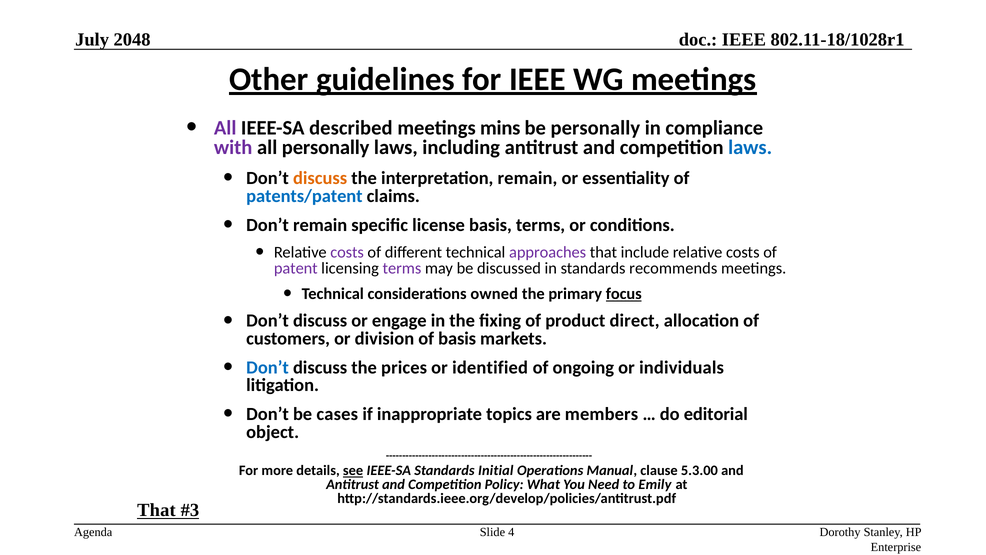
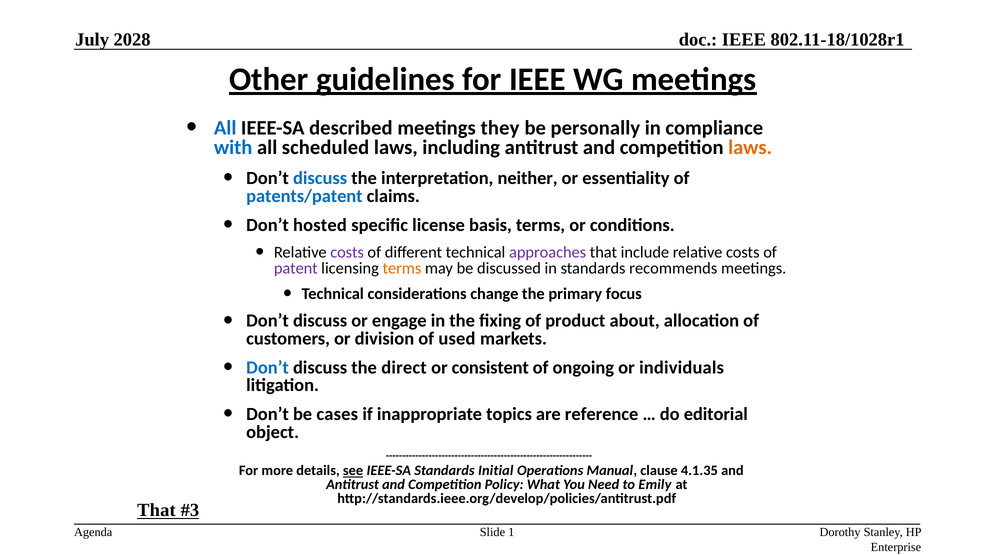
2048: 2048 -> 2028
All at (225, 128) colour: purple -> blue
mins: mins -> they
with colour: purple -> blue
all personally: personally -> scheduled
laws at (750, 147) colour: blue -> orange
discuss at (320, 178) colour: orange -> blue
interpretation remain: remain -> neither
Don’t remain: remain -> hosted
terms at (402, 268) colour: purple -> orange
owned: owned -> change
focus underline: present -> none
direct: direct -> about
of basis: basis -> used
prices: prices -> direct
identified: identified -> consistent
members: members -> reference
5.3.00: 5.3.00 -> 4.1.35
4: 4 -> 1
